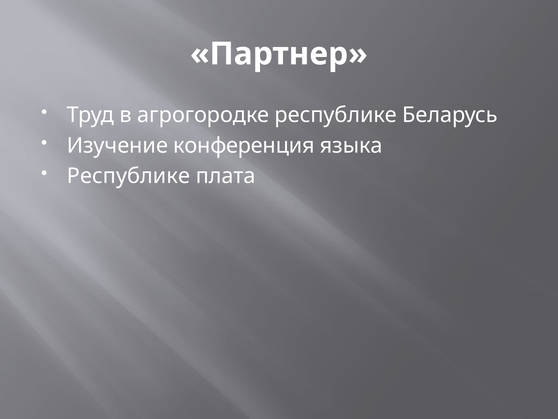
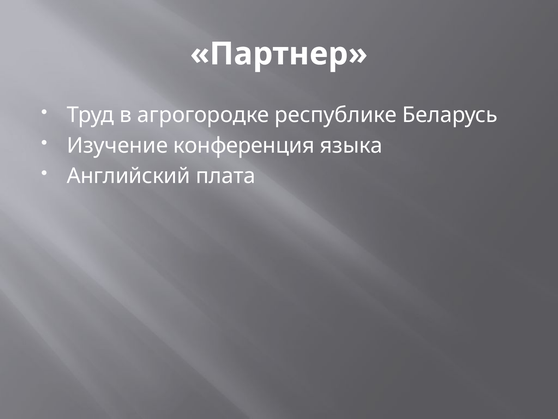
Республике at (128, 176): Республике -> Английский
